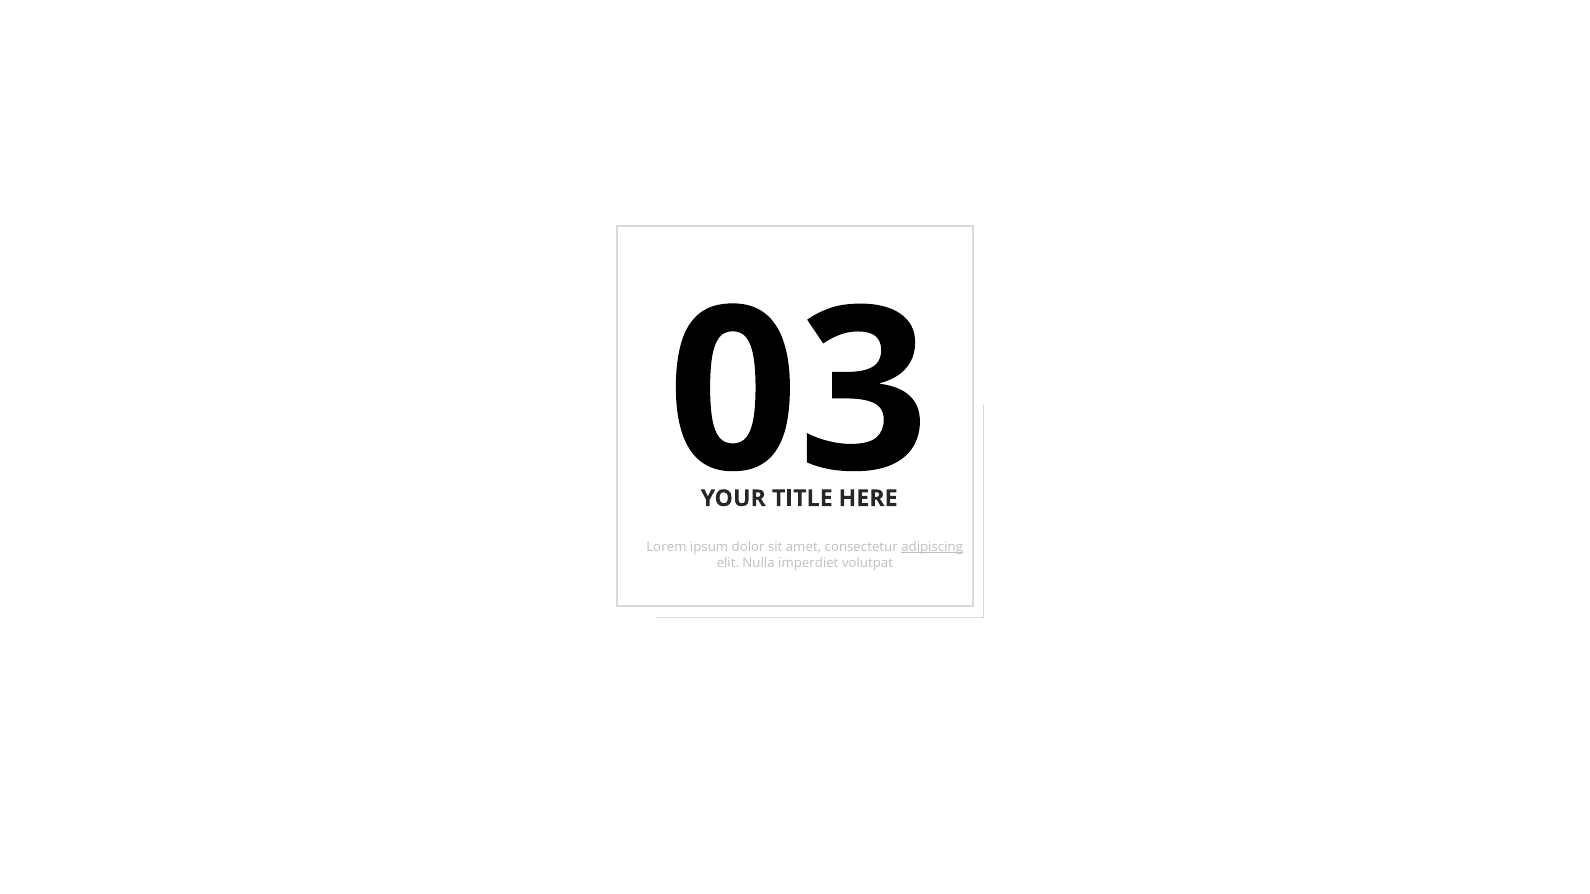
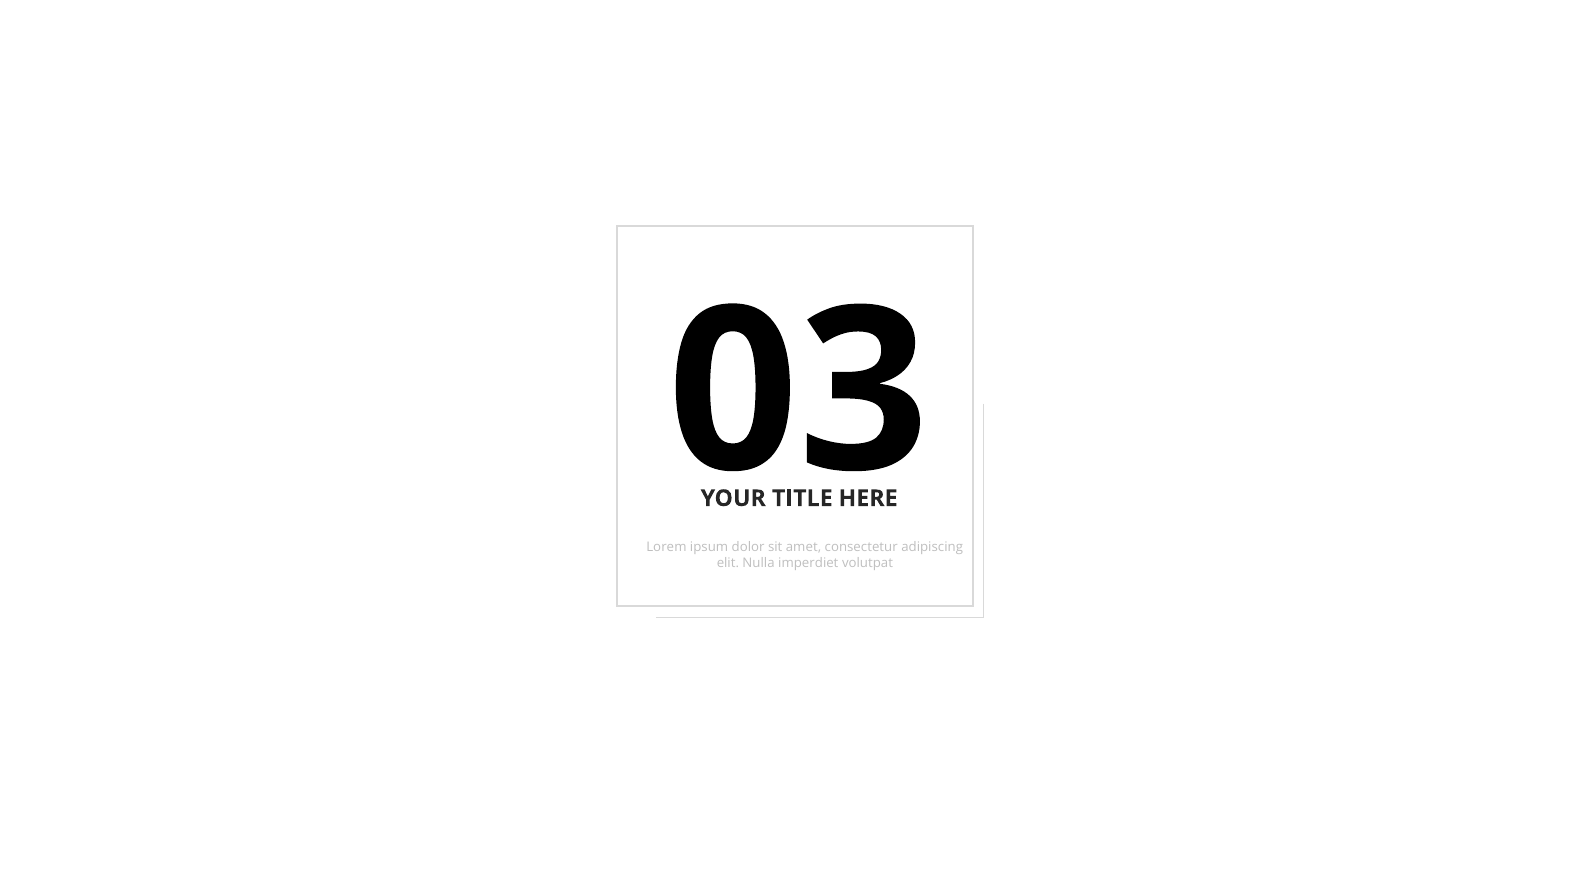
adipiscing underline: present -> none
